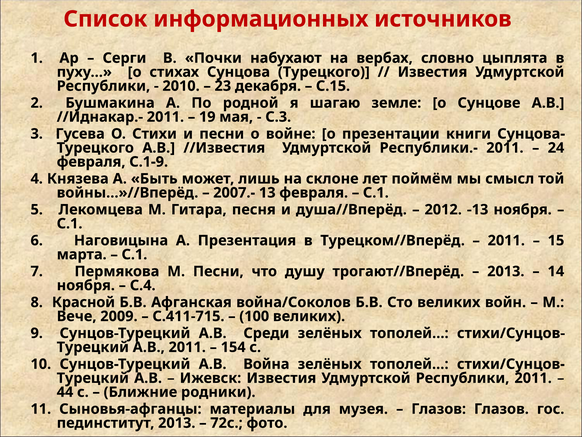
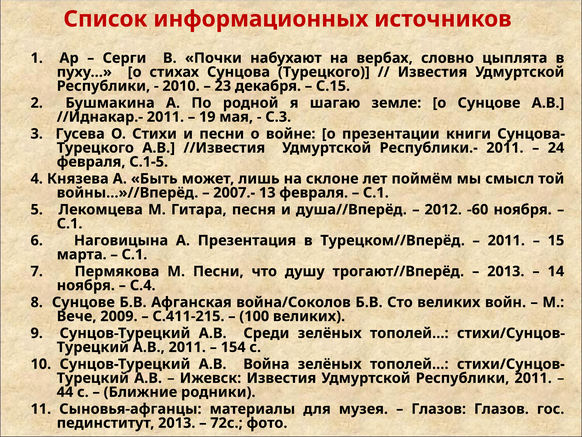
С.1-9: С.1-9 -> С.1-5
-13: -13 -> -60
8 Красной: Красной -> Сунцове
С.411-715: С.411-715 -> С.411-215
